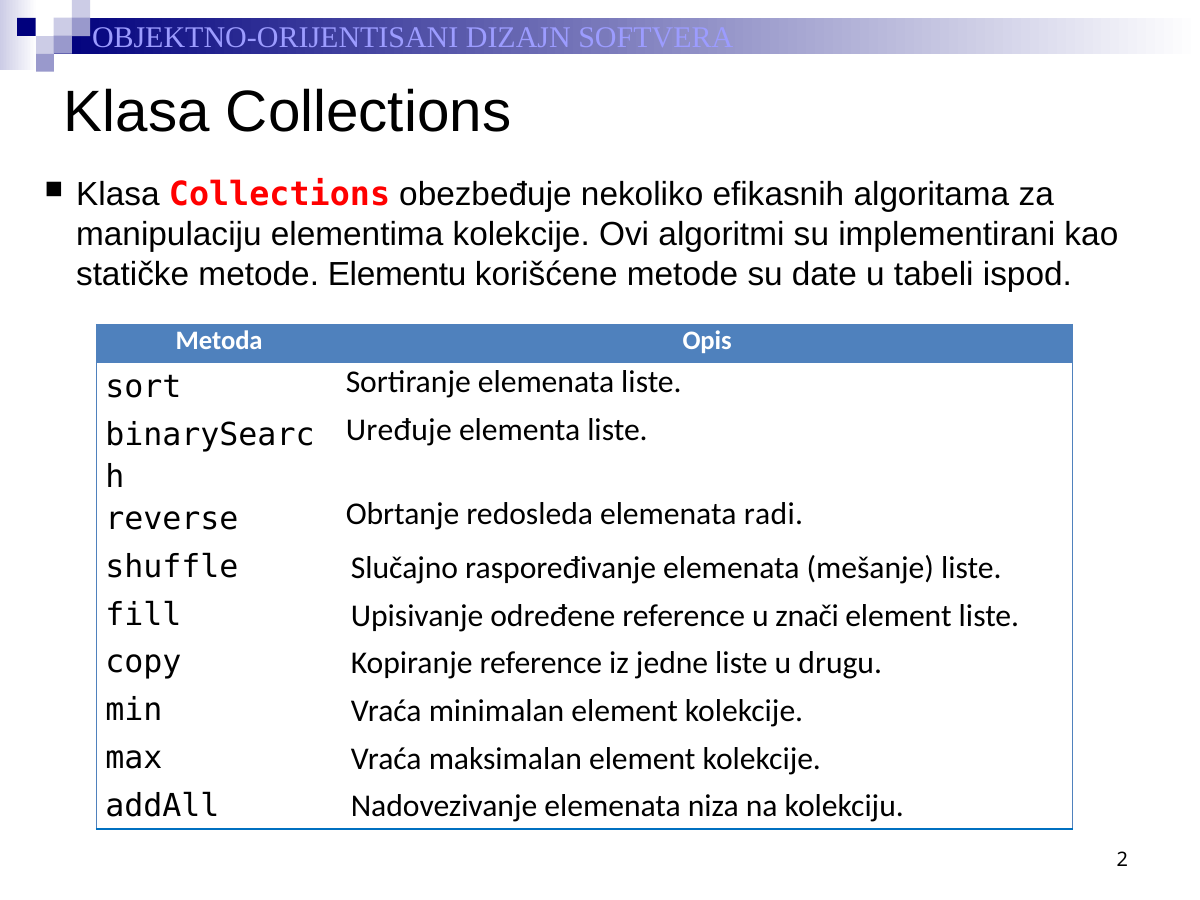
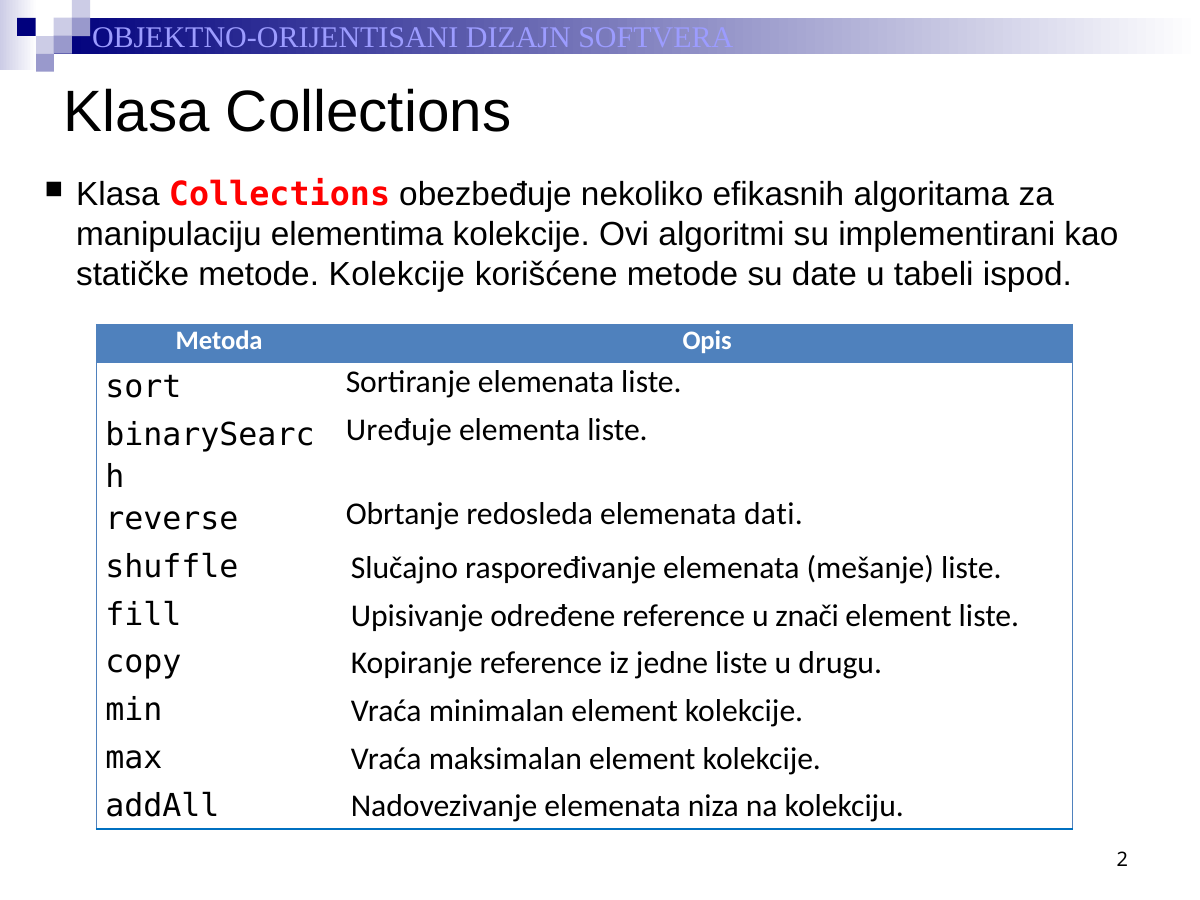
metode Elementu: Elementu -> Kolekcije
radi: radi -> dati
